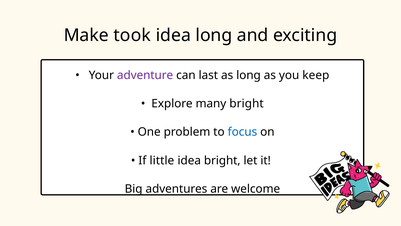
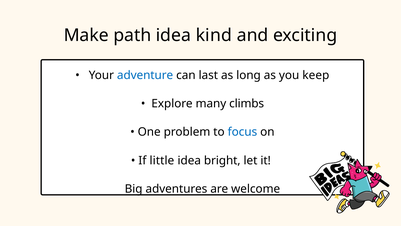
took: took -> path
idea long: long -> kind
adventure colour: purple -> blue
many bright: bright -> climbs
